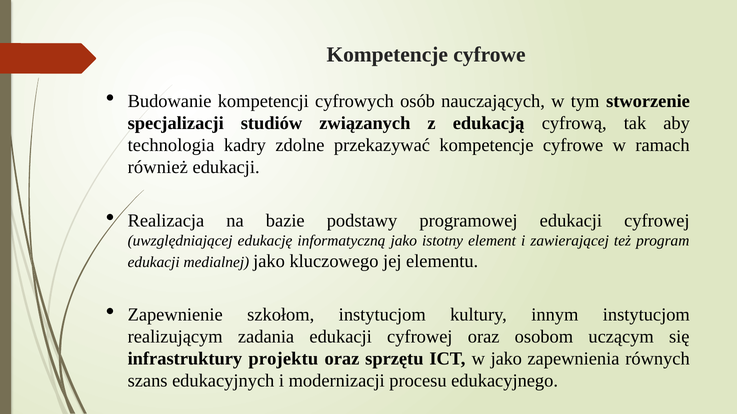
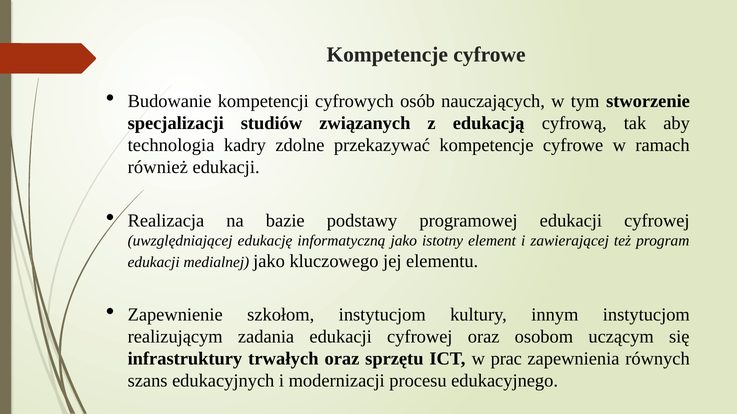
projektu: projektu -> trwałych
w jako: jako -> prac
